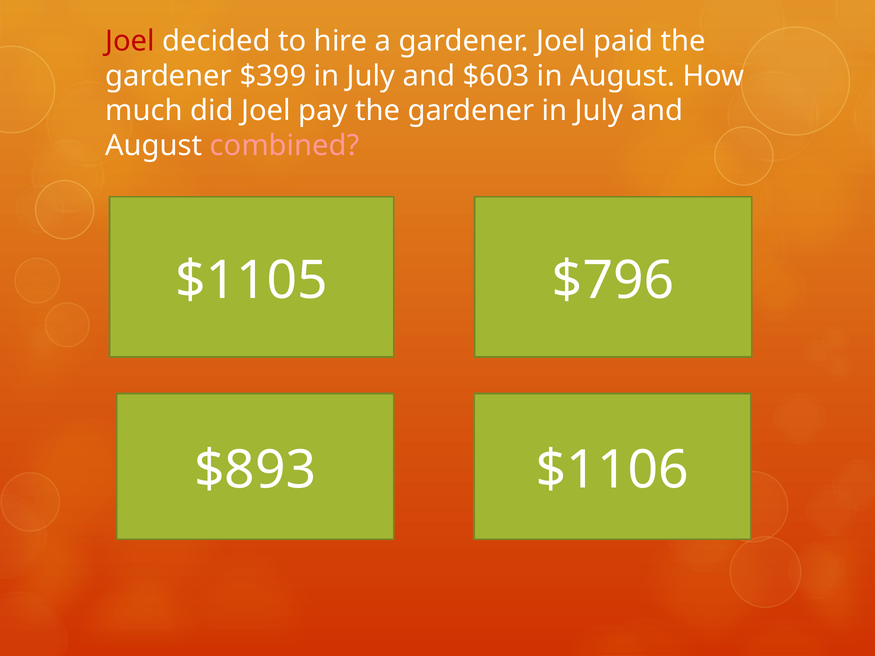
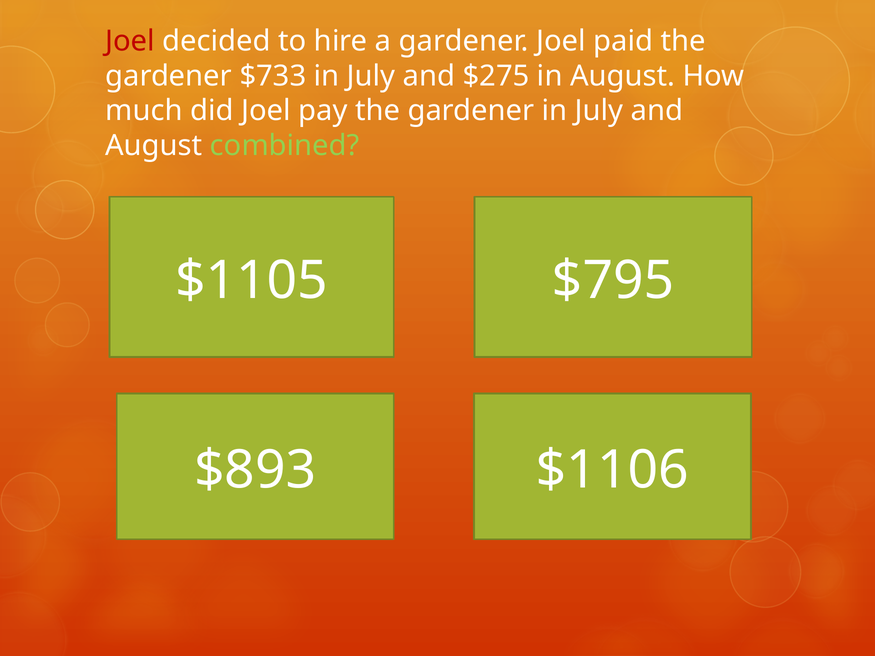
$399: $399 -> $733
$603: $603 -> $275
combined colour: pink -> light green
$796: $796 -> $795
